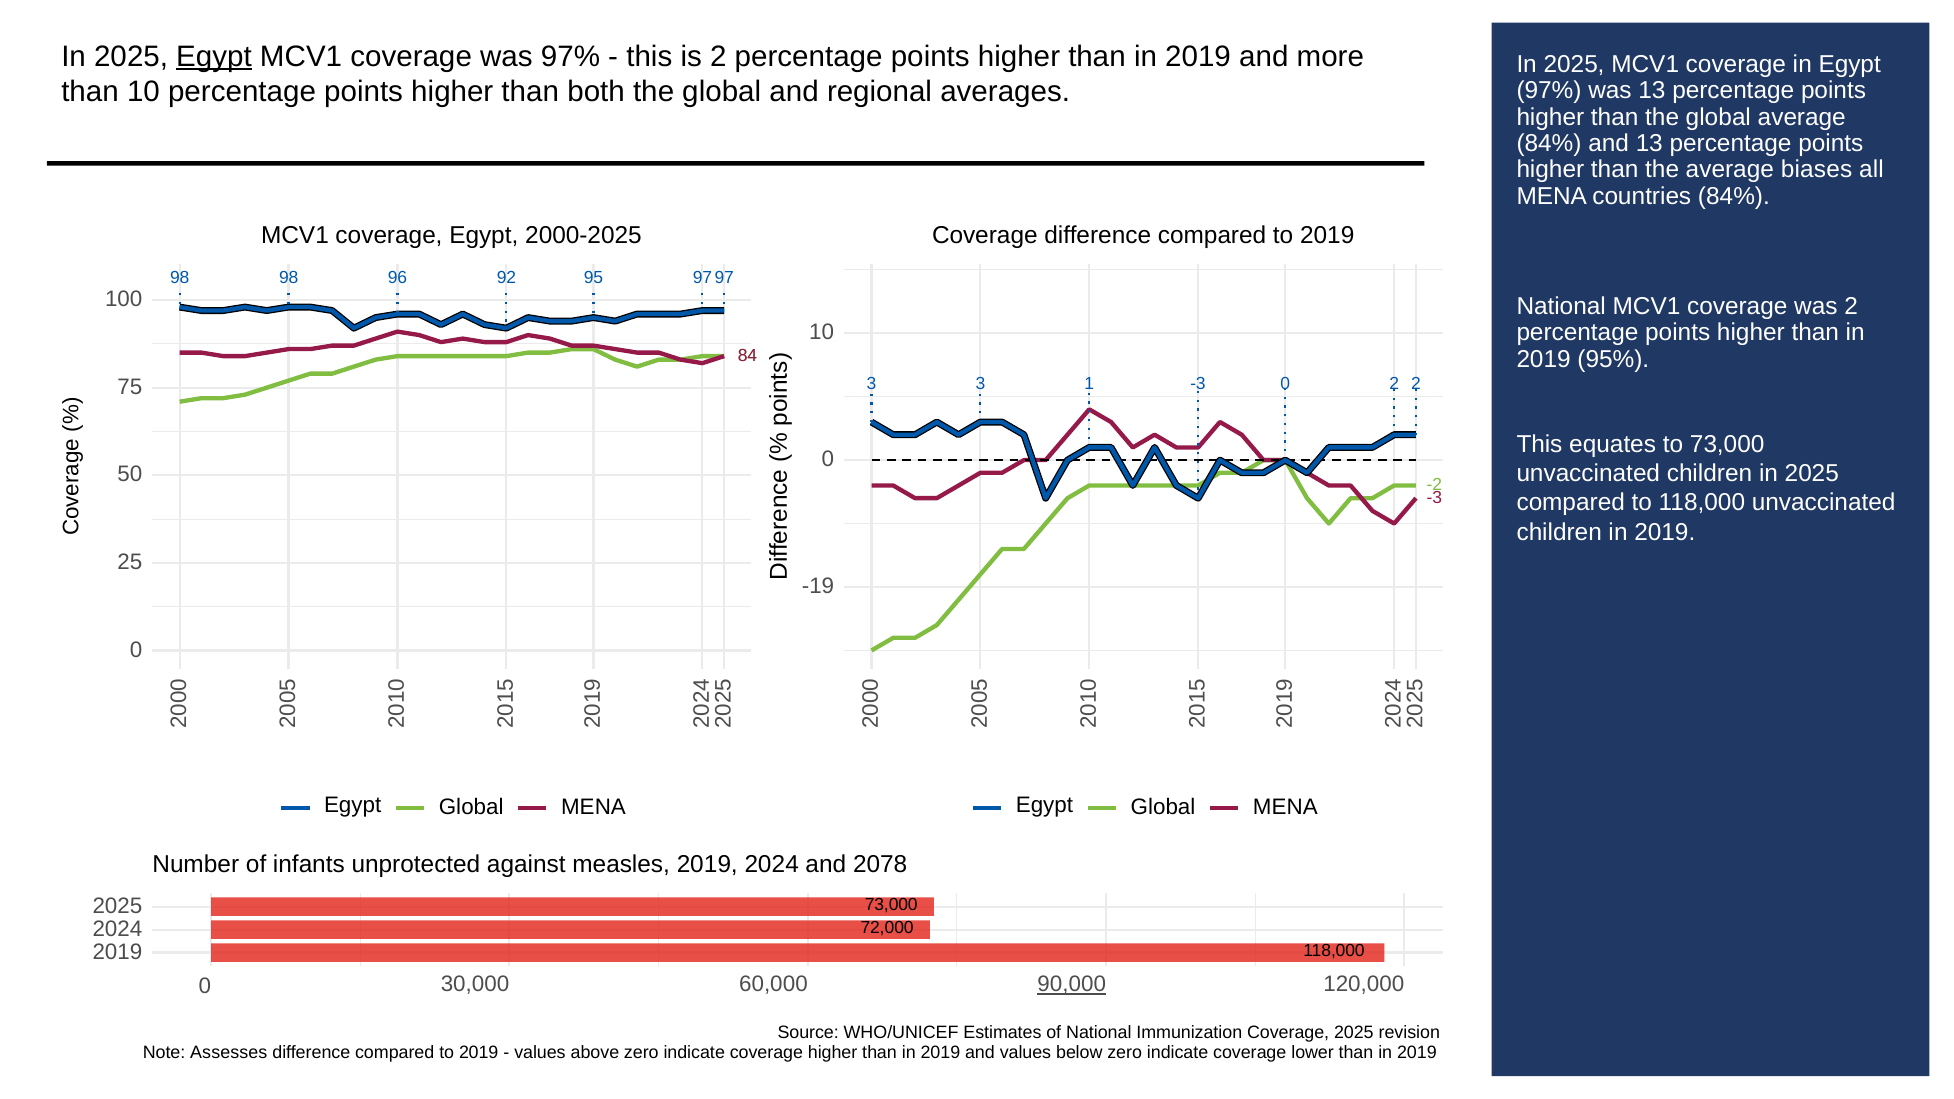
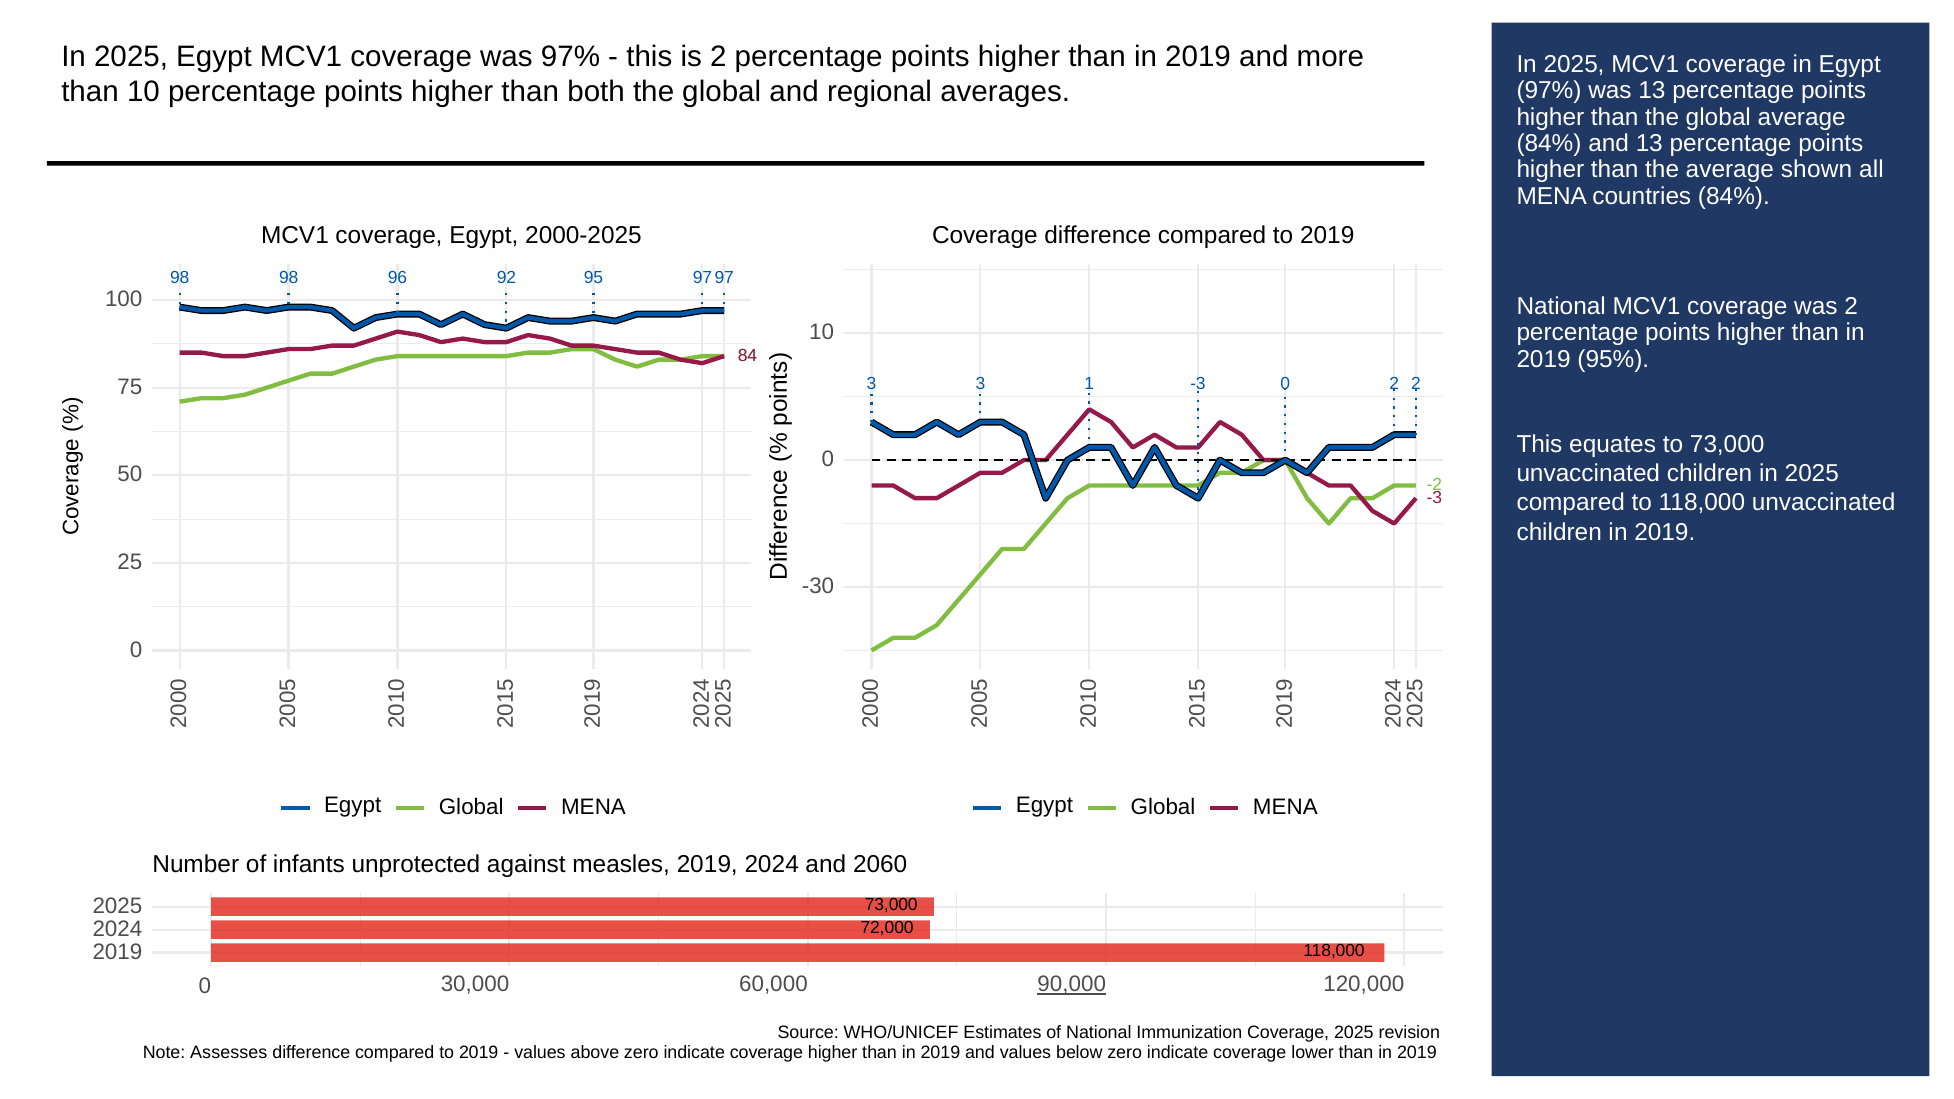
Egypt at (214, 56) underline: present -> none
biases: biases -> shown
-19: -19 -> -30
2078: 2078 -> 2060
